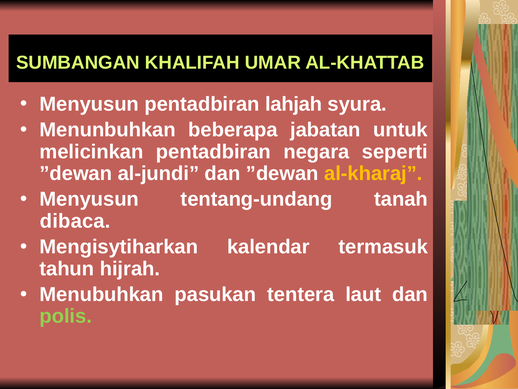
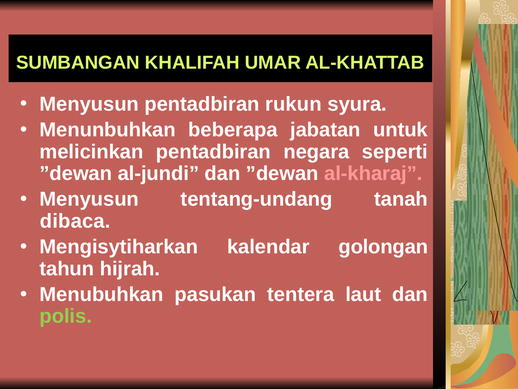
lahjah: lahjah -> rukun
al-kharaj colour: yellow -> pink
termasuk: termasuk -> golongan
